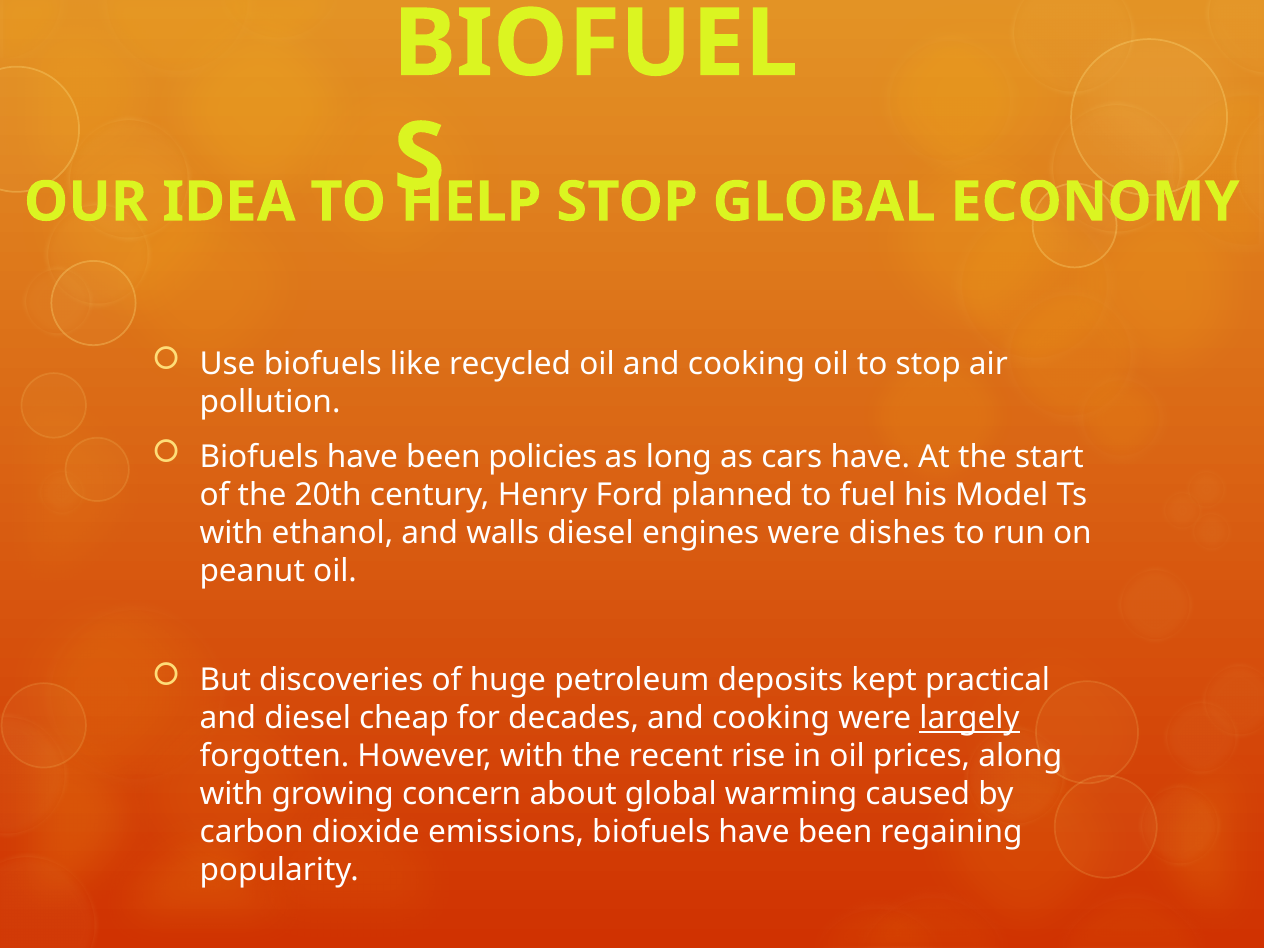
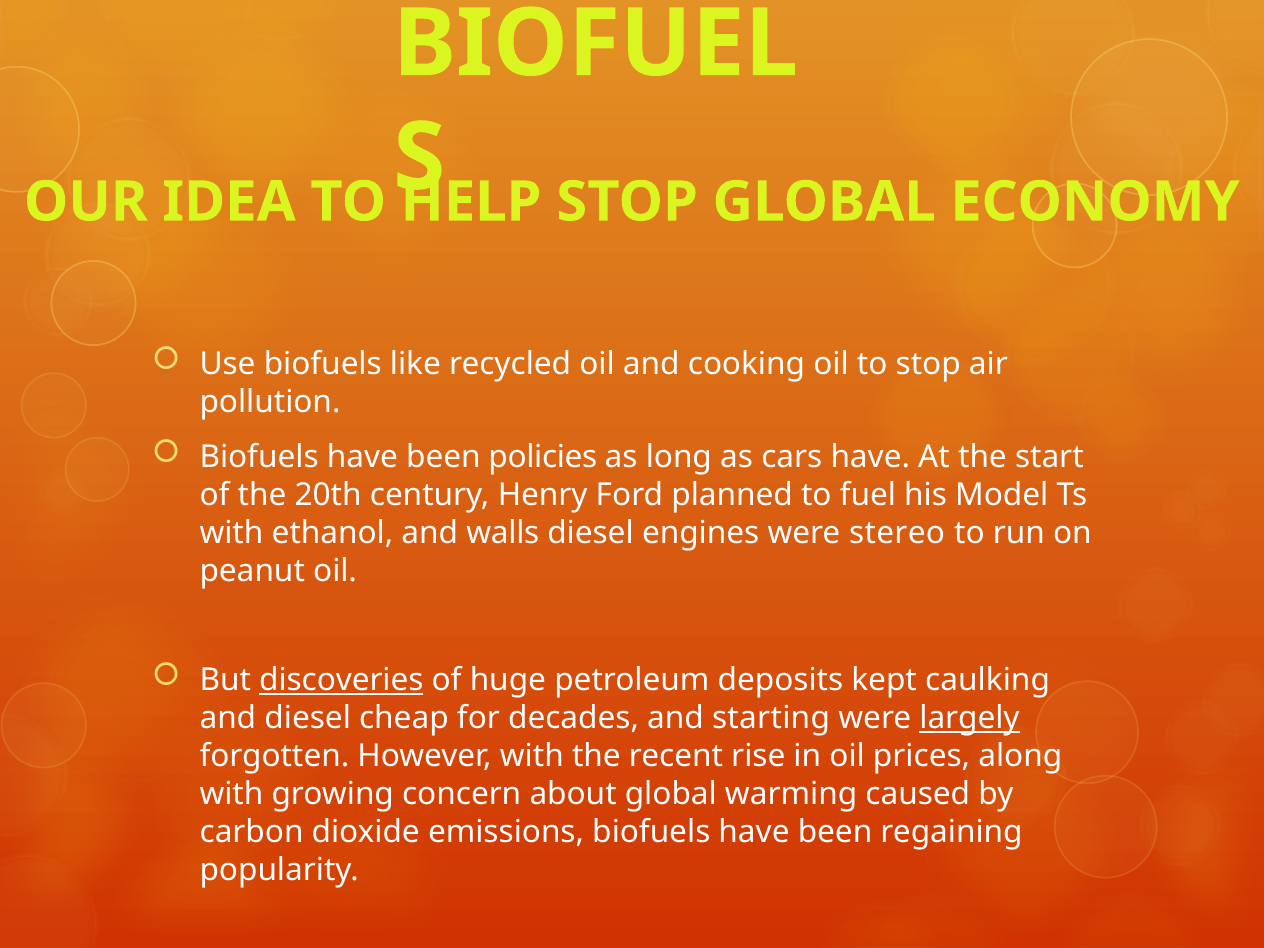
dishes: dishes -> stereo
discoveries underline: none -> present
practical: practical -> caulking
decades and cooking: cooking -> starting
